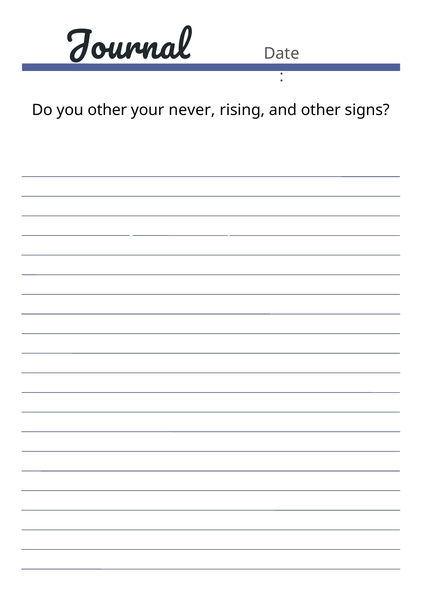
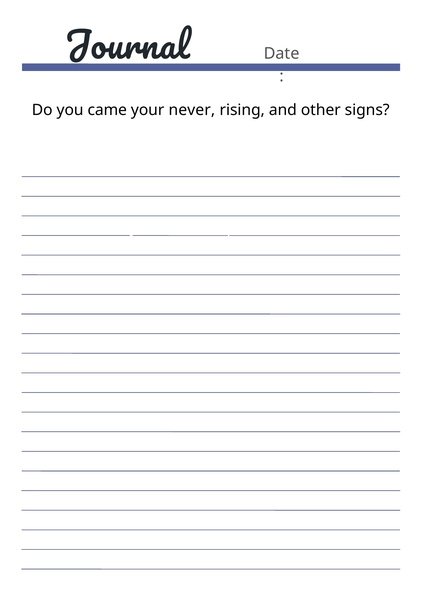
you other: other -> came
